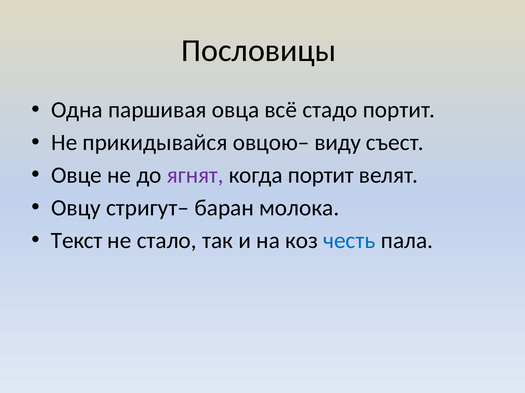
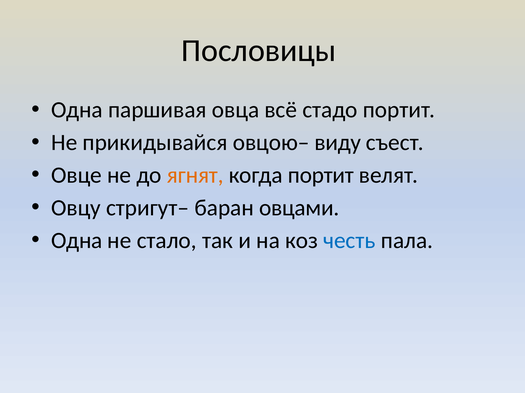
ягнят colour: purple -> orange
молока: молока -> овцами
Текст at (77, 241): Текст -> Одна
